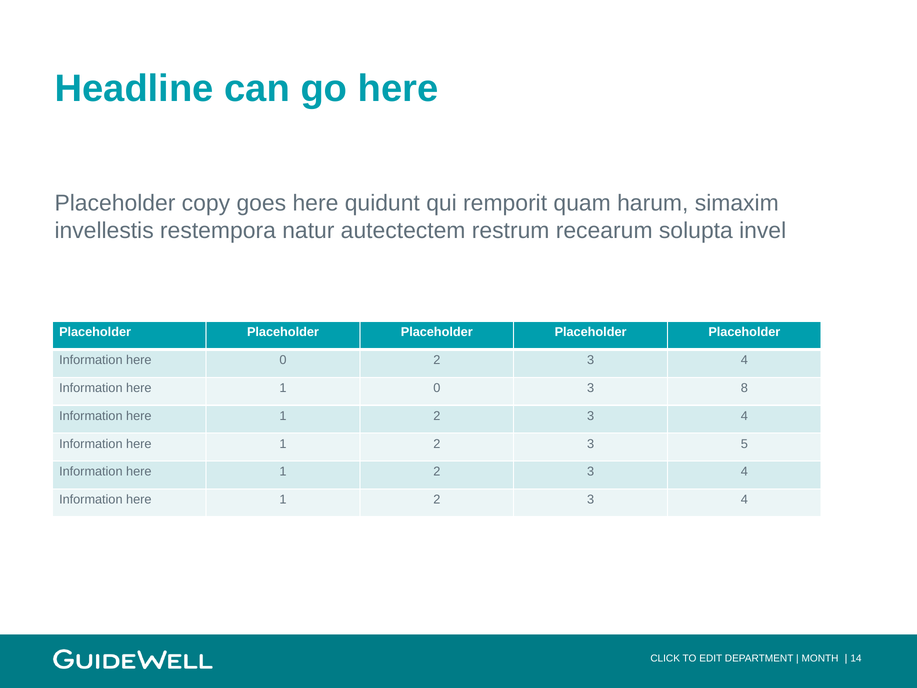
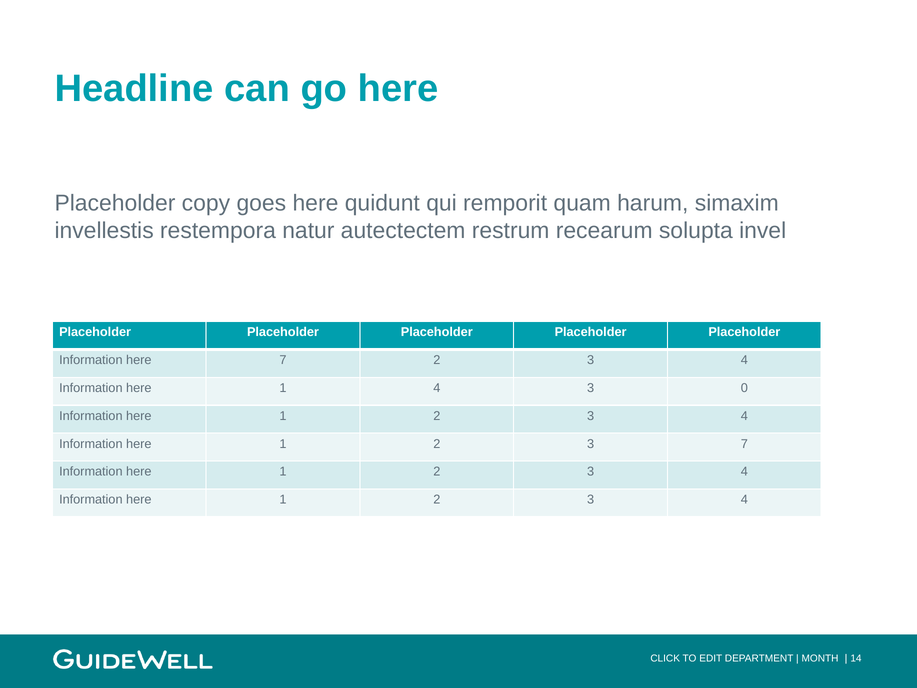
here 0: 0 -> 7
1 0: 0 -> 4
8: 8 -> 0
3 5: 5 -> 7
